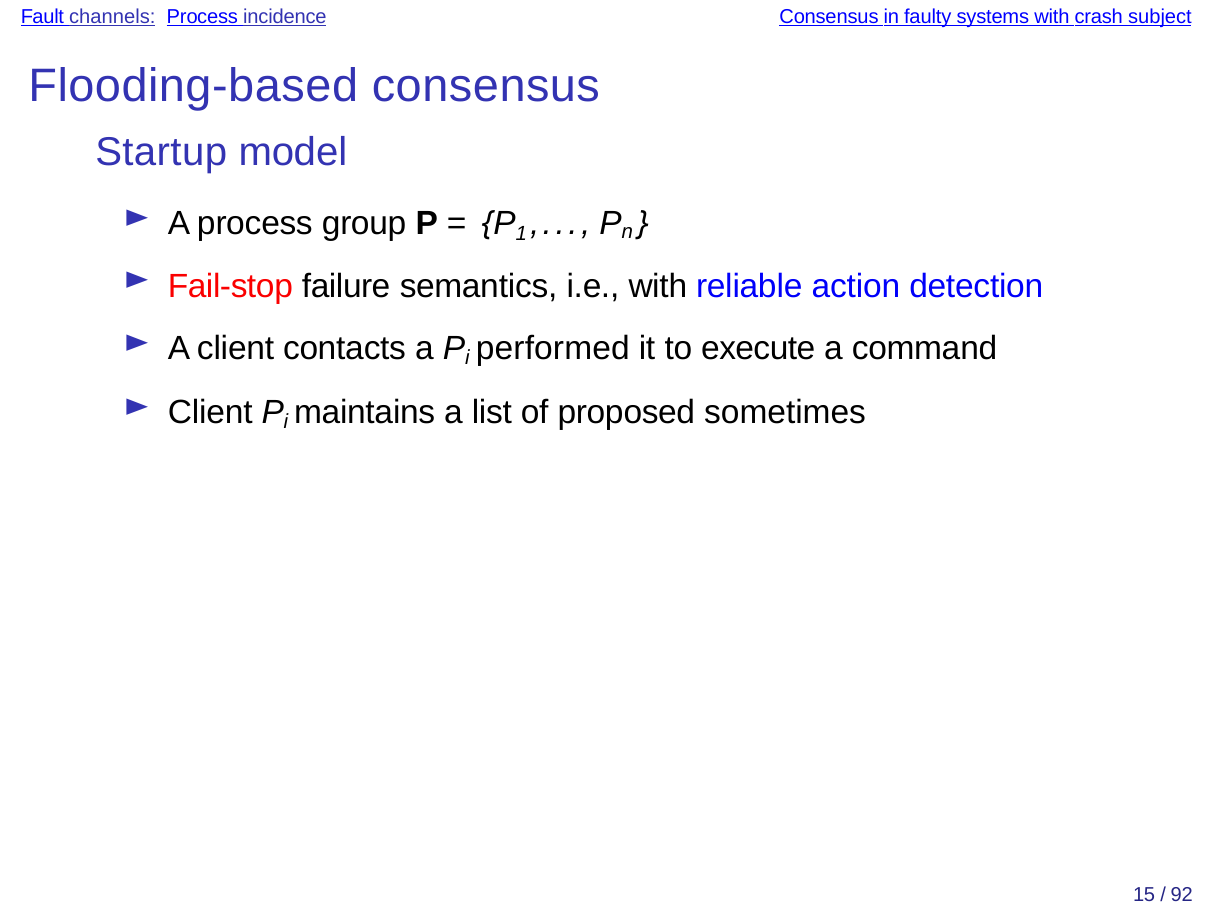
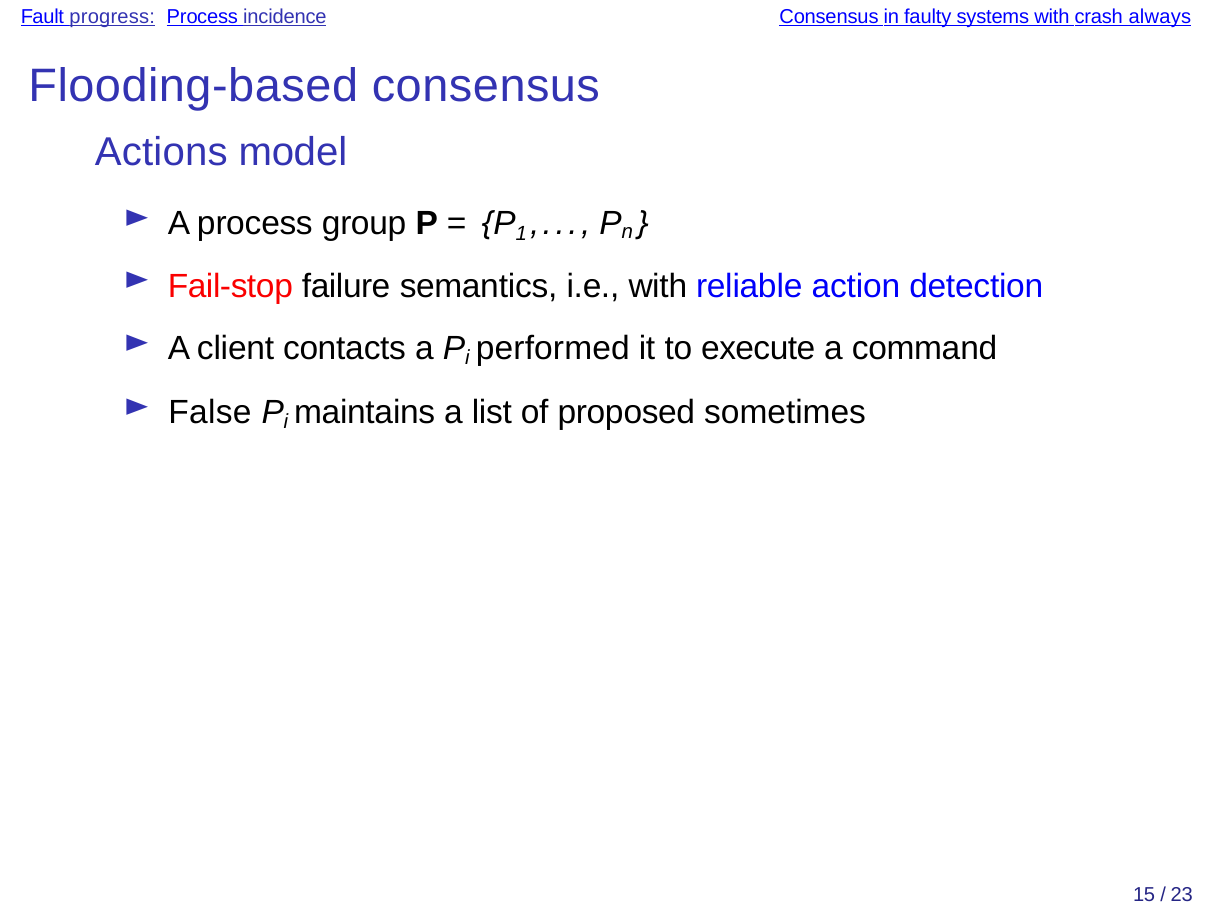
channels: channels -> progress
subject: subject -> always
Startup: Startup -> Actions
Client at (210, 412): Client -> False
92: 92 -> 23
